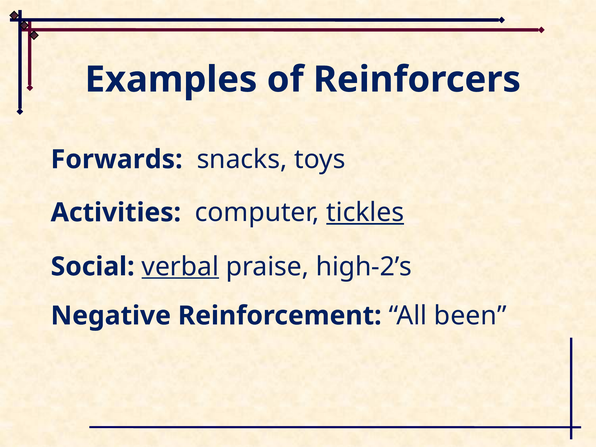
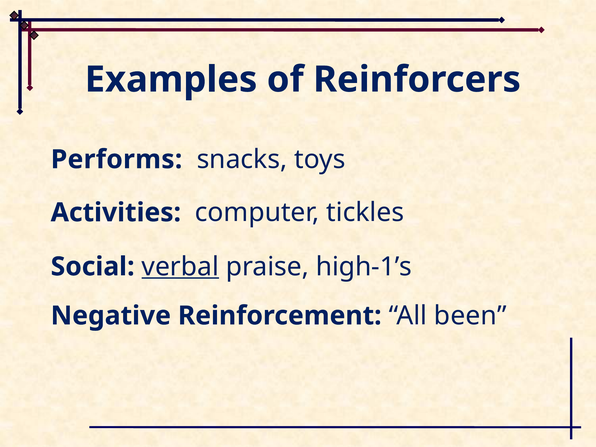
Forwards: Forwards -> Performs
tickles underline: present -> none
high-2’s: high-2’s -> high-1’s
